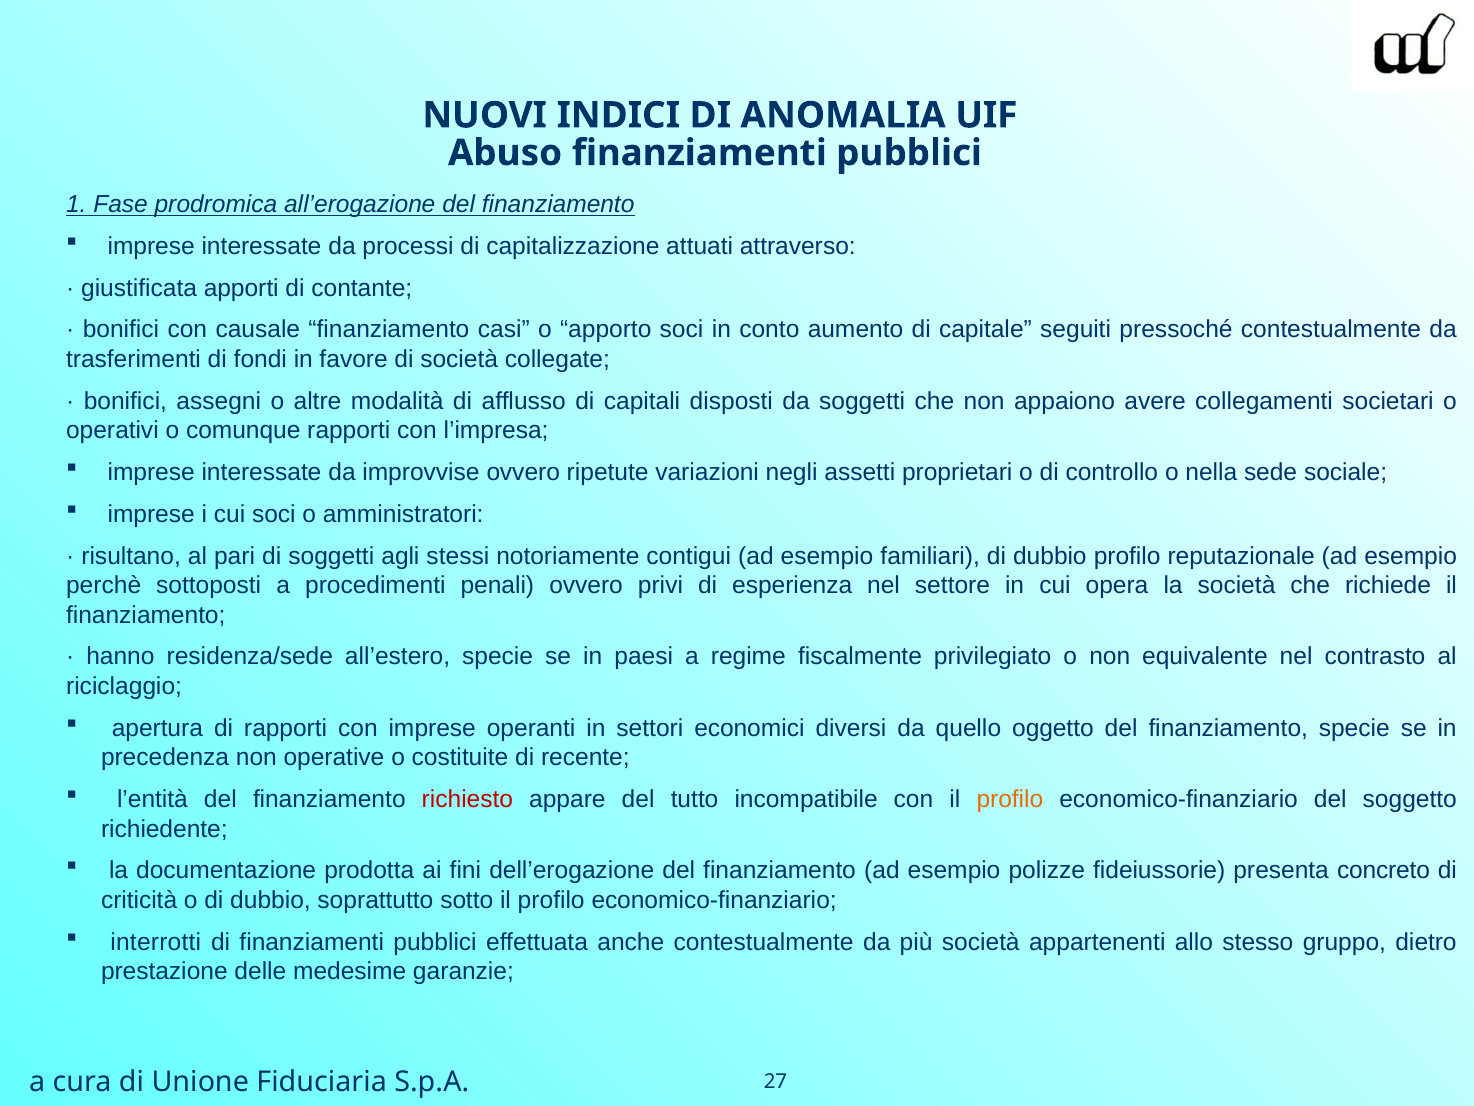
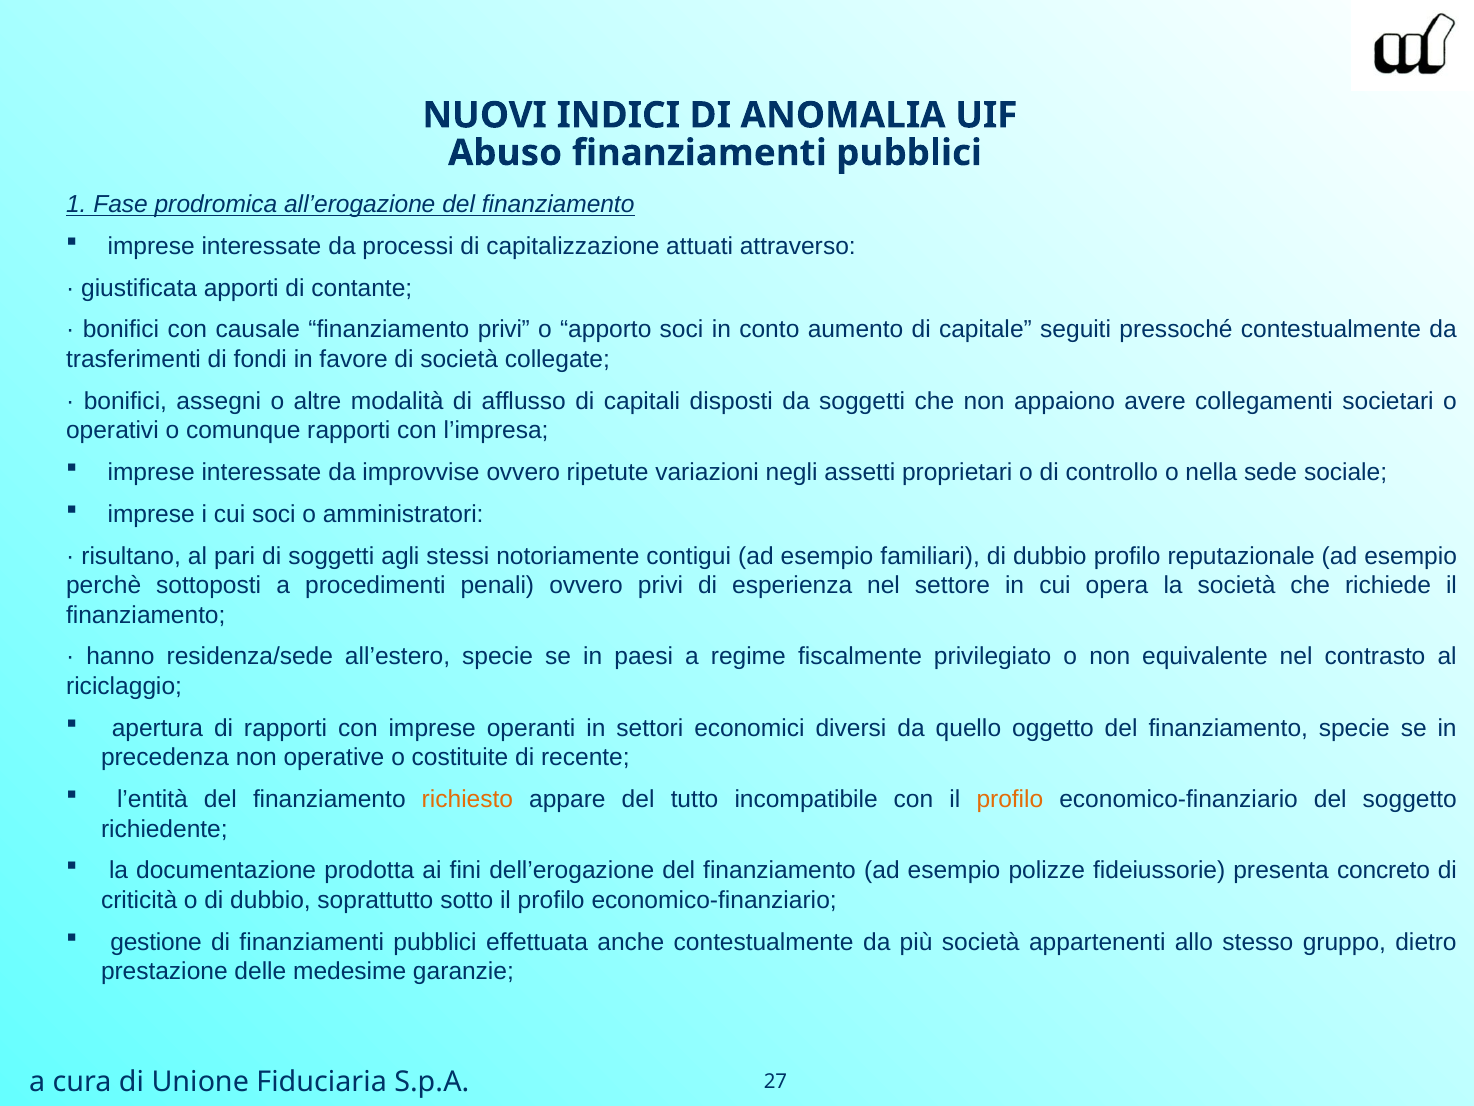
finanziamento casi: casi -> privi
richiesto colour: red -> orange
interrotti: interrotti -> gestione
